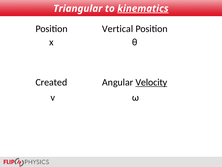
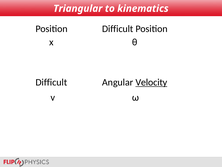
kinematics underline: present -> none
Vertical at (118, 29): Vertical -> Difficult
Created at (51, 82): Created -> Difficult
